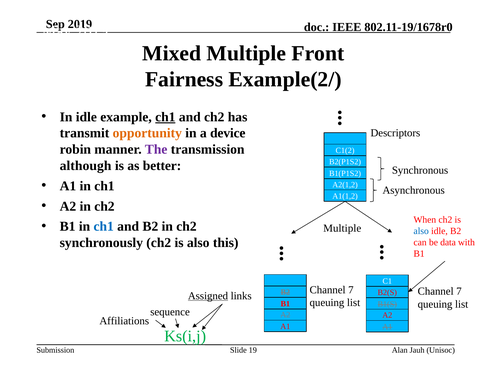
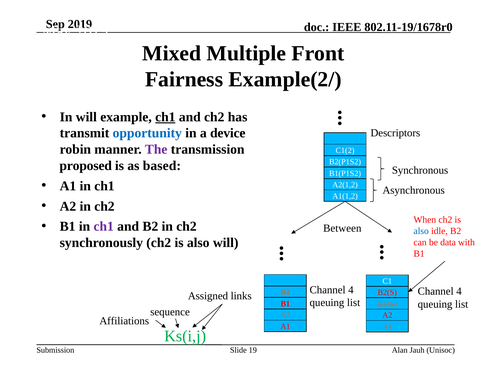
In idle: idle -> will
opportunity colour: orange -> blue
although: although -> proposed
better: better -> based
ch1 at (104, 227) colour: blue -> purple
Multiple at (342, 228): Multiple -> Between
also this: this -> will
7 at (459, 291): 7 -> 4
B2 Channel 7: 7 -> 4
Assigned underline: present -> none
